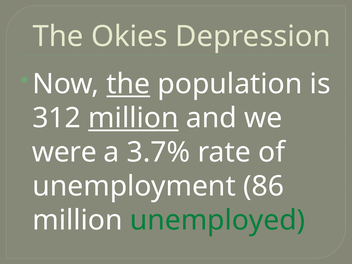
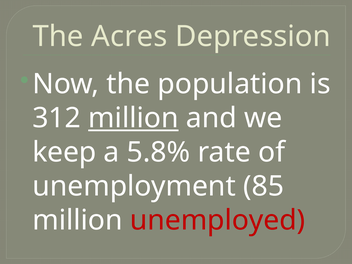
Okies: Okies -> Acres
the at (128, 84) underline: present -> none
were: were -> keep
3.7%: 3.7% -> 5.8%
86: 86 -> 85
unemployed colour: green -> red
